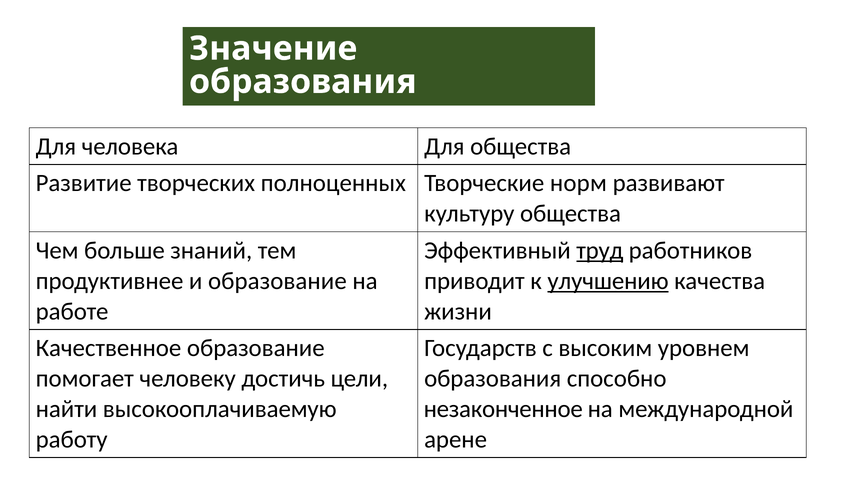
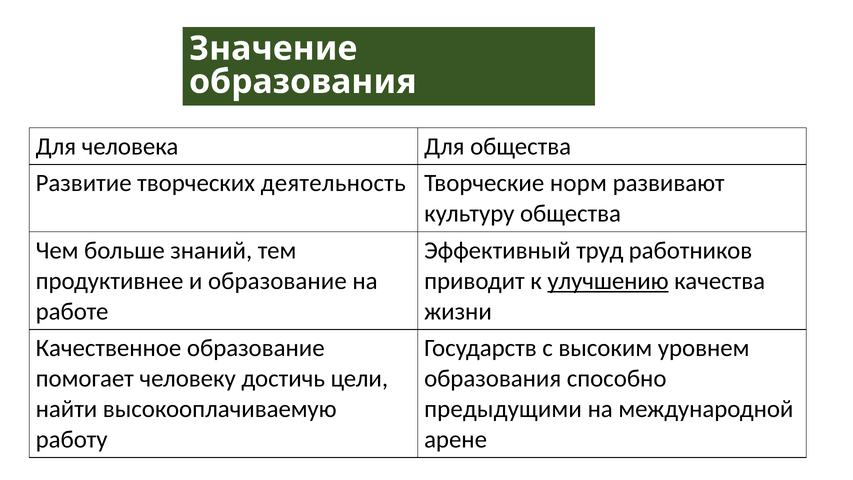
полноценных: полноценных -> деятельность
труд underline: present -> none
незаконченное: незаконченное -> предыдущими
